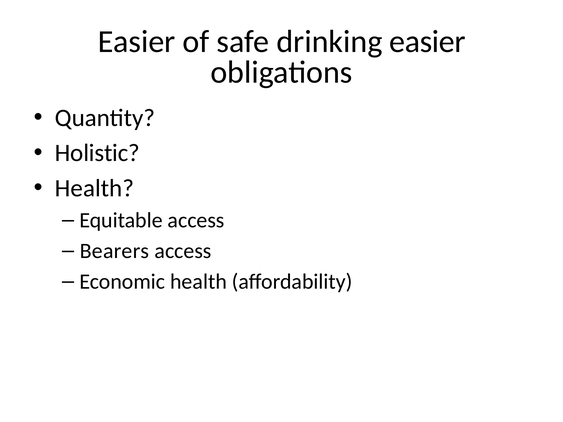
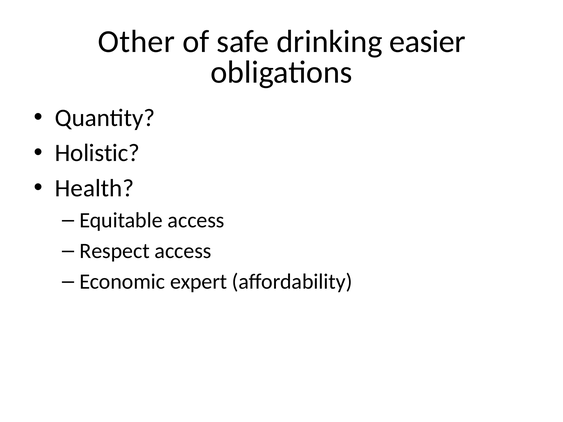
Easier at (137, 42): Easier -> Other
Bearers: Bearers -> Respect
Economic health: health -> expert
